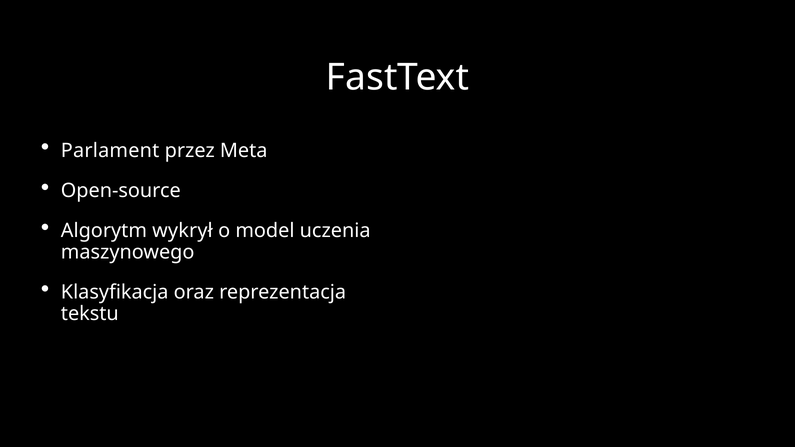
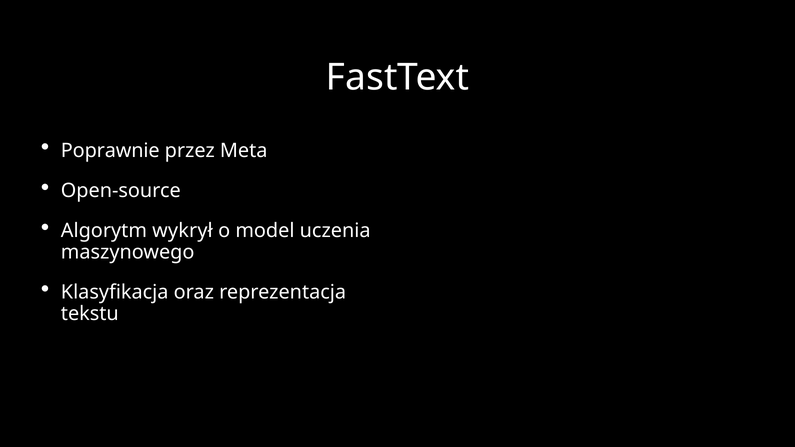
Parlament: Parlament -> Poprawnie
